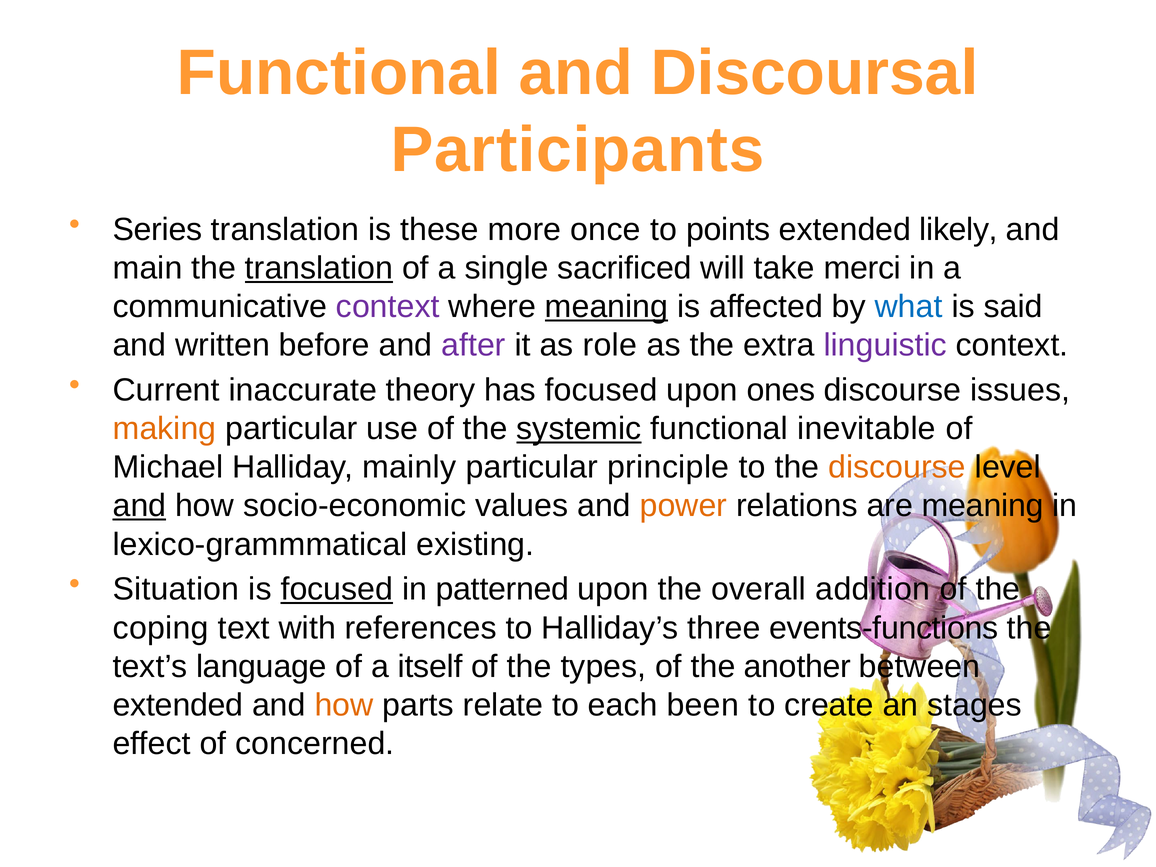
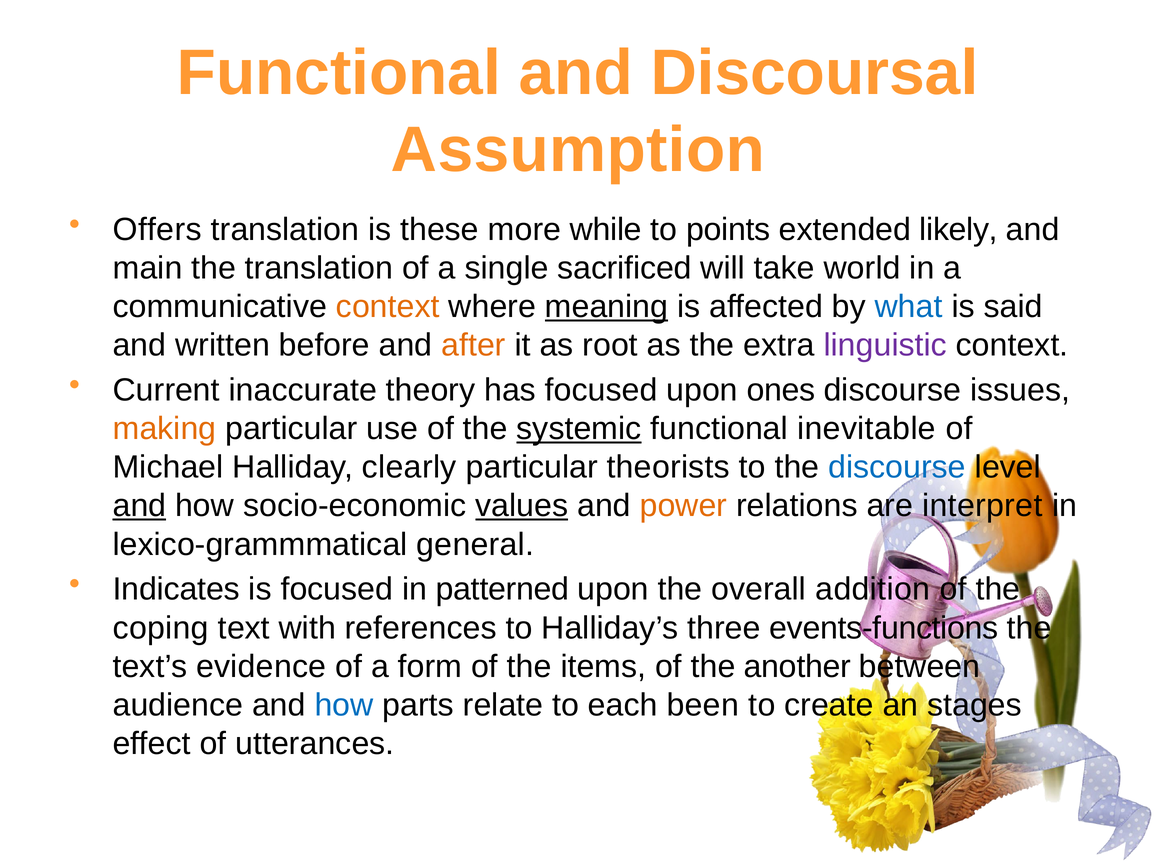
Participants: Participants -> Assumption
Series: Series -> Offers
once: once -> while
translation at (319, 268) underline: present -> none
merci: merci -> world
context at (388, 307) colour: purple -> orange
after colour: purple -> orange
role: role -> root
mainly: mainly -> clearly
principle: principle -> theorists
discourse at (897, 467) colour: orange -> blue
values underline: none -> present
are meaning: meaning -> interpret
existing: existing -> general
Situation: Situation -> Indicates
focused at (337, 589) underline: present -> none
language: language -> evidence
itself: itself -> form
types: types -> items
extended at (178, 705): extended -> audience
how at (344, 705) colour: orange -> blue
concerned: concerned -> utterances
